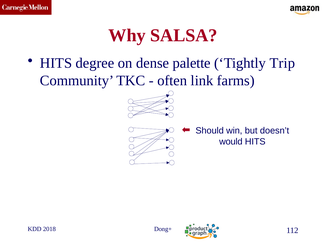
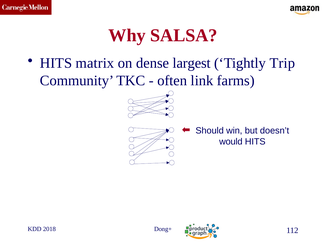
degree: degree -> matrix
palette: palette -> largest
